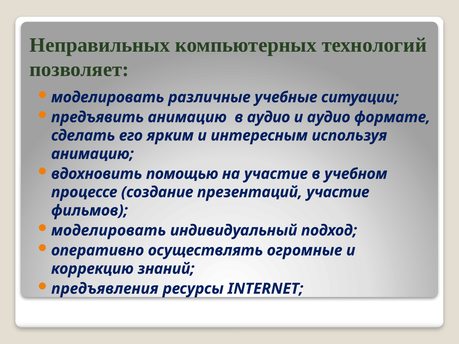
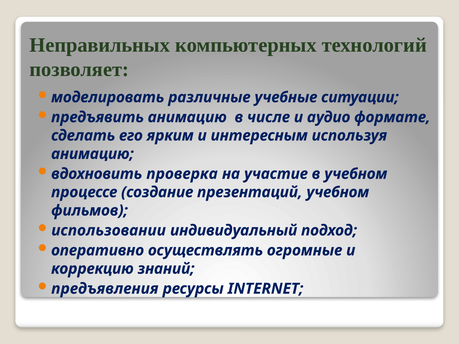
в аудио: аудио -> числе
помощью: помощью -> проверка
презентаций участие: участие -> учебном
моделировать at (109, 231): моделировать -> использовании
